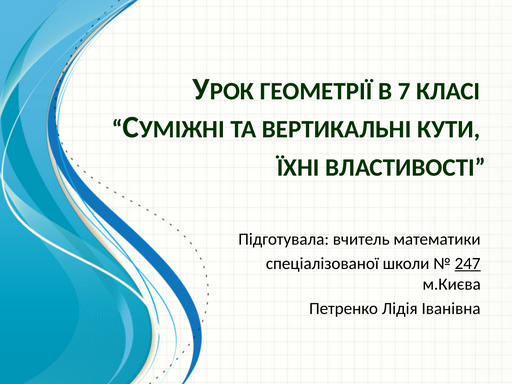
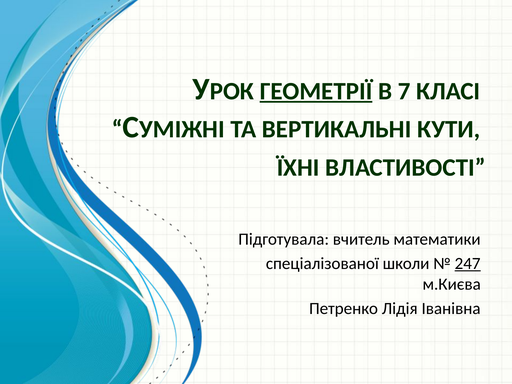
ГЕОМЕТРІЇ underline: none -> present
